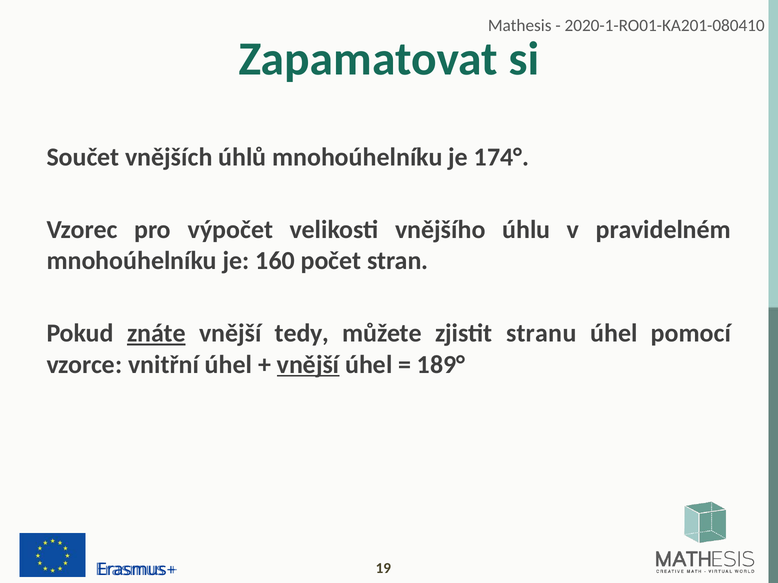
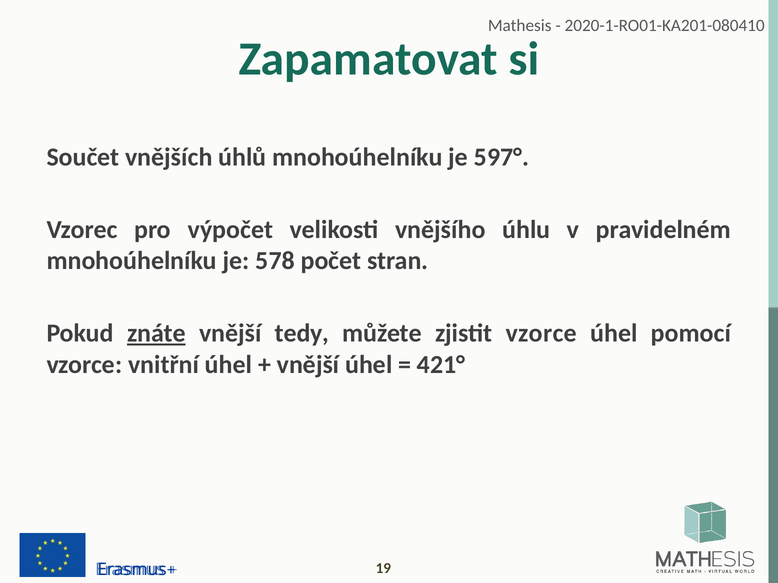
174°: 174° -> 597°
160: 160 -> 578
zjistit stranu: stranu -> vzorce
vnější at (308, 365) underline: present -> none
189°: 189° -> 421°
